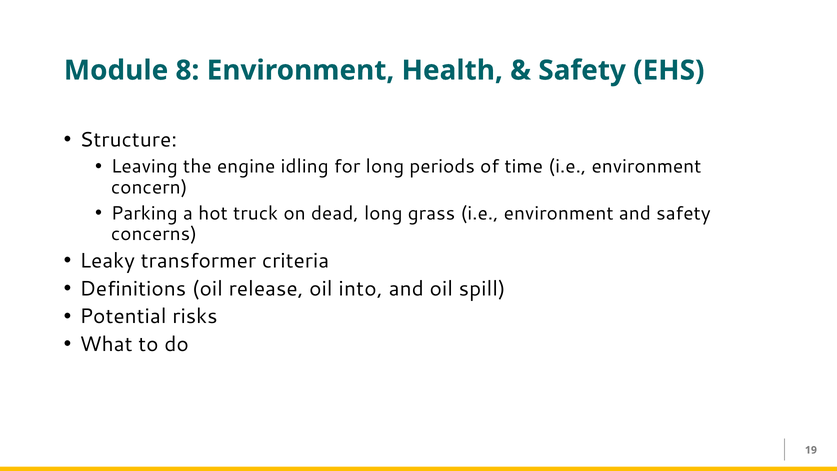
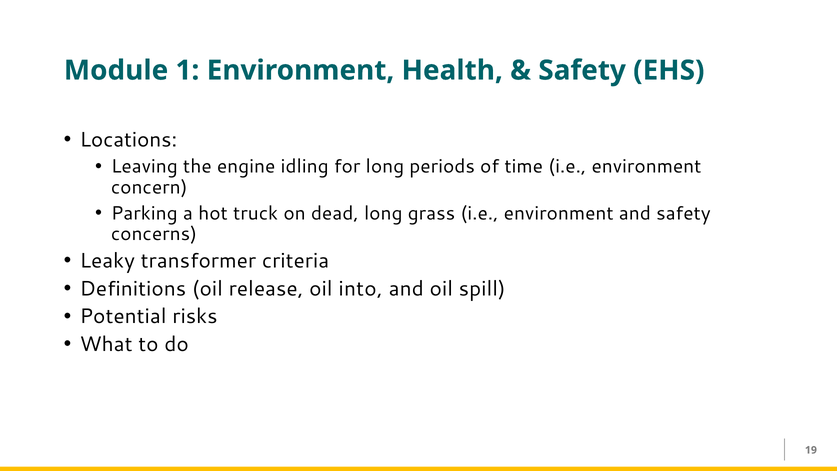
8: 8 -> 1
Structure: Structure -> Locations
